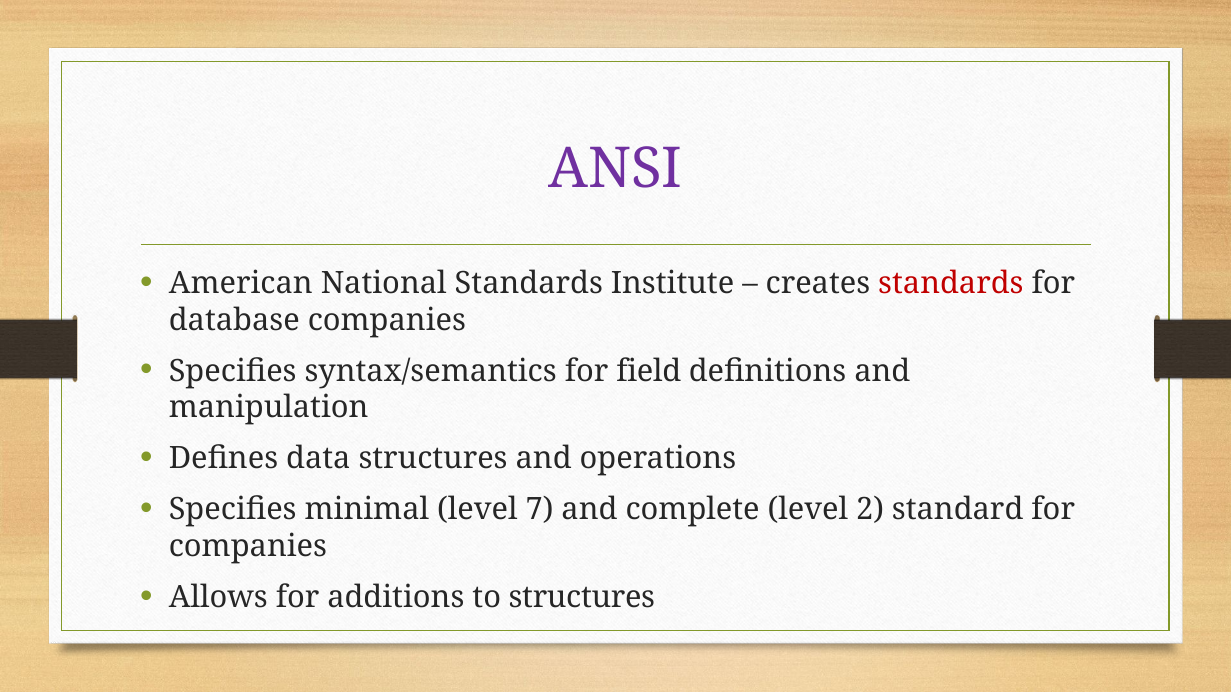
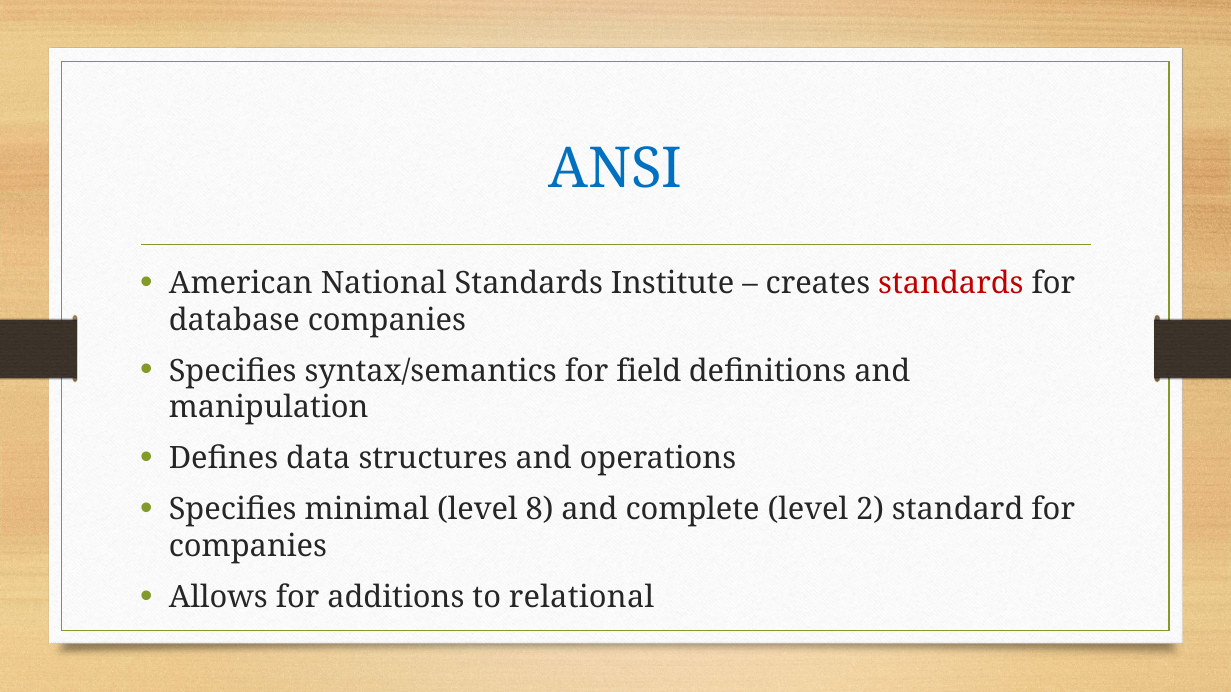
ANSI colour: purple -> blue
7: 7 -> 8
to structures: structures -> relational
